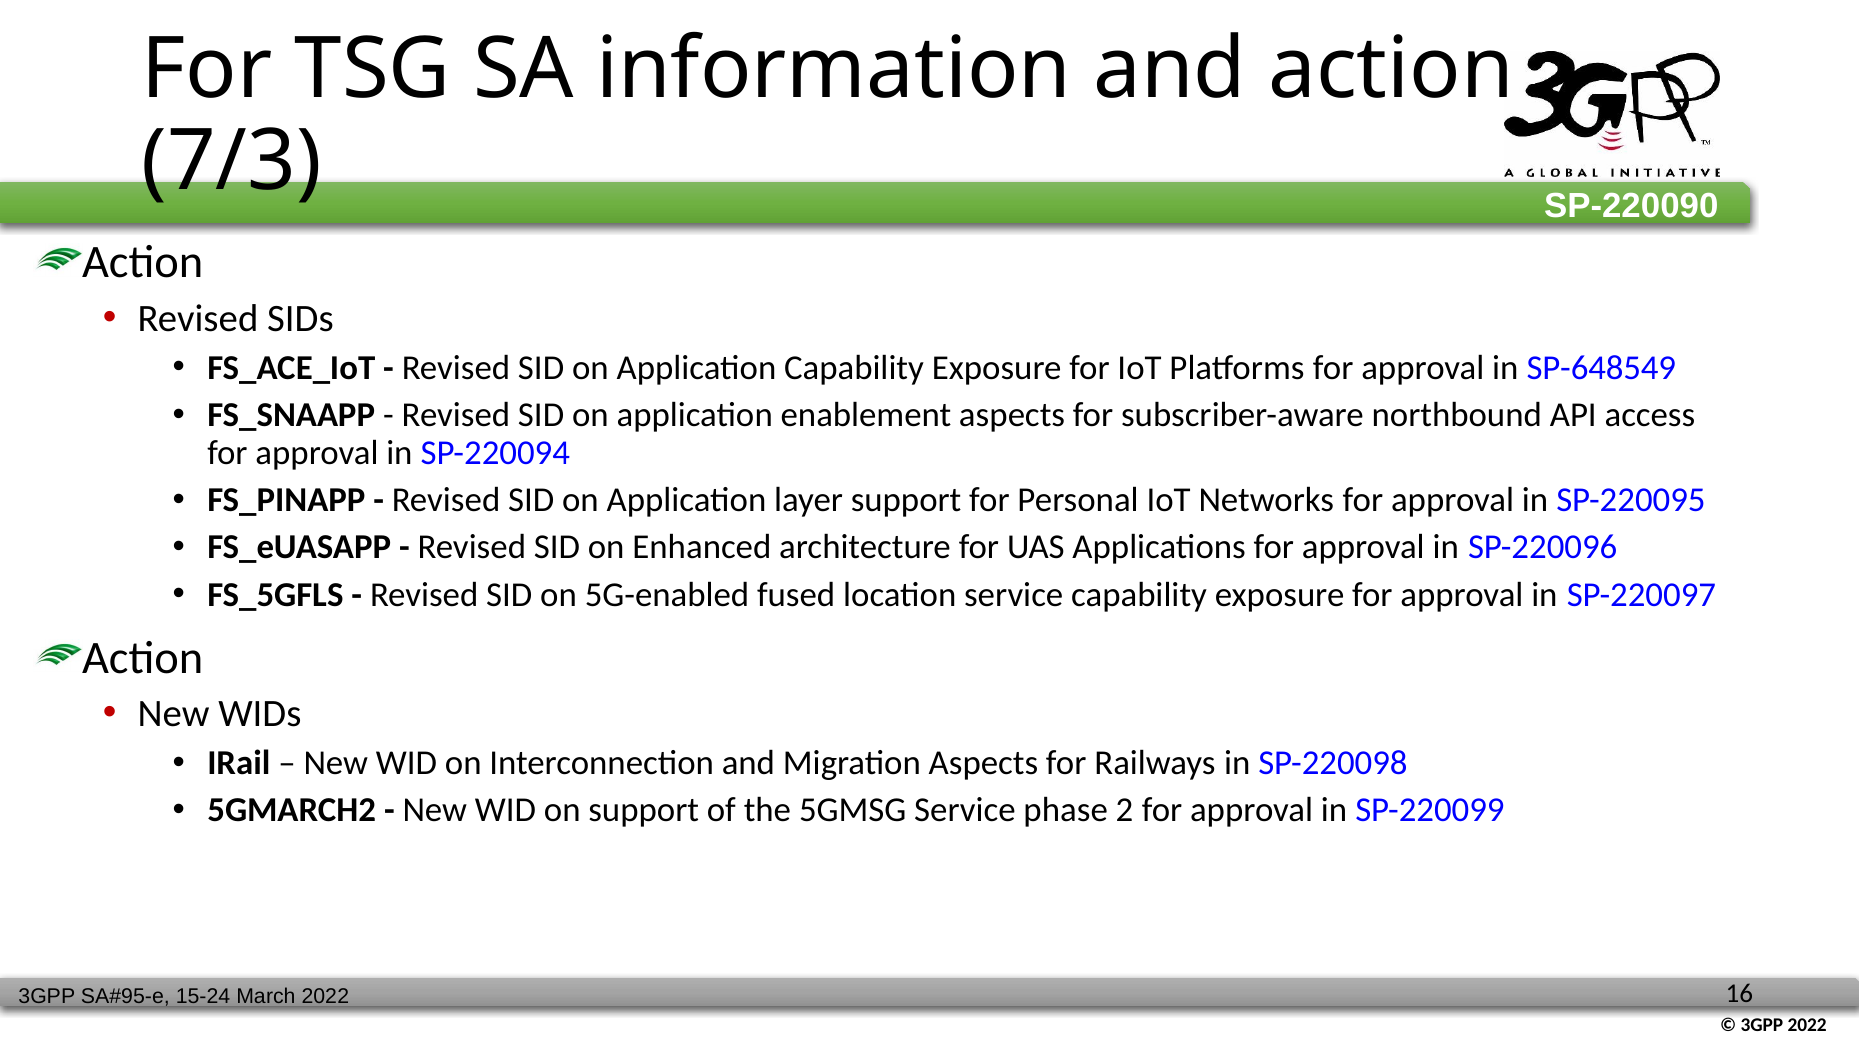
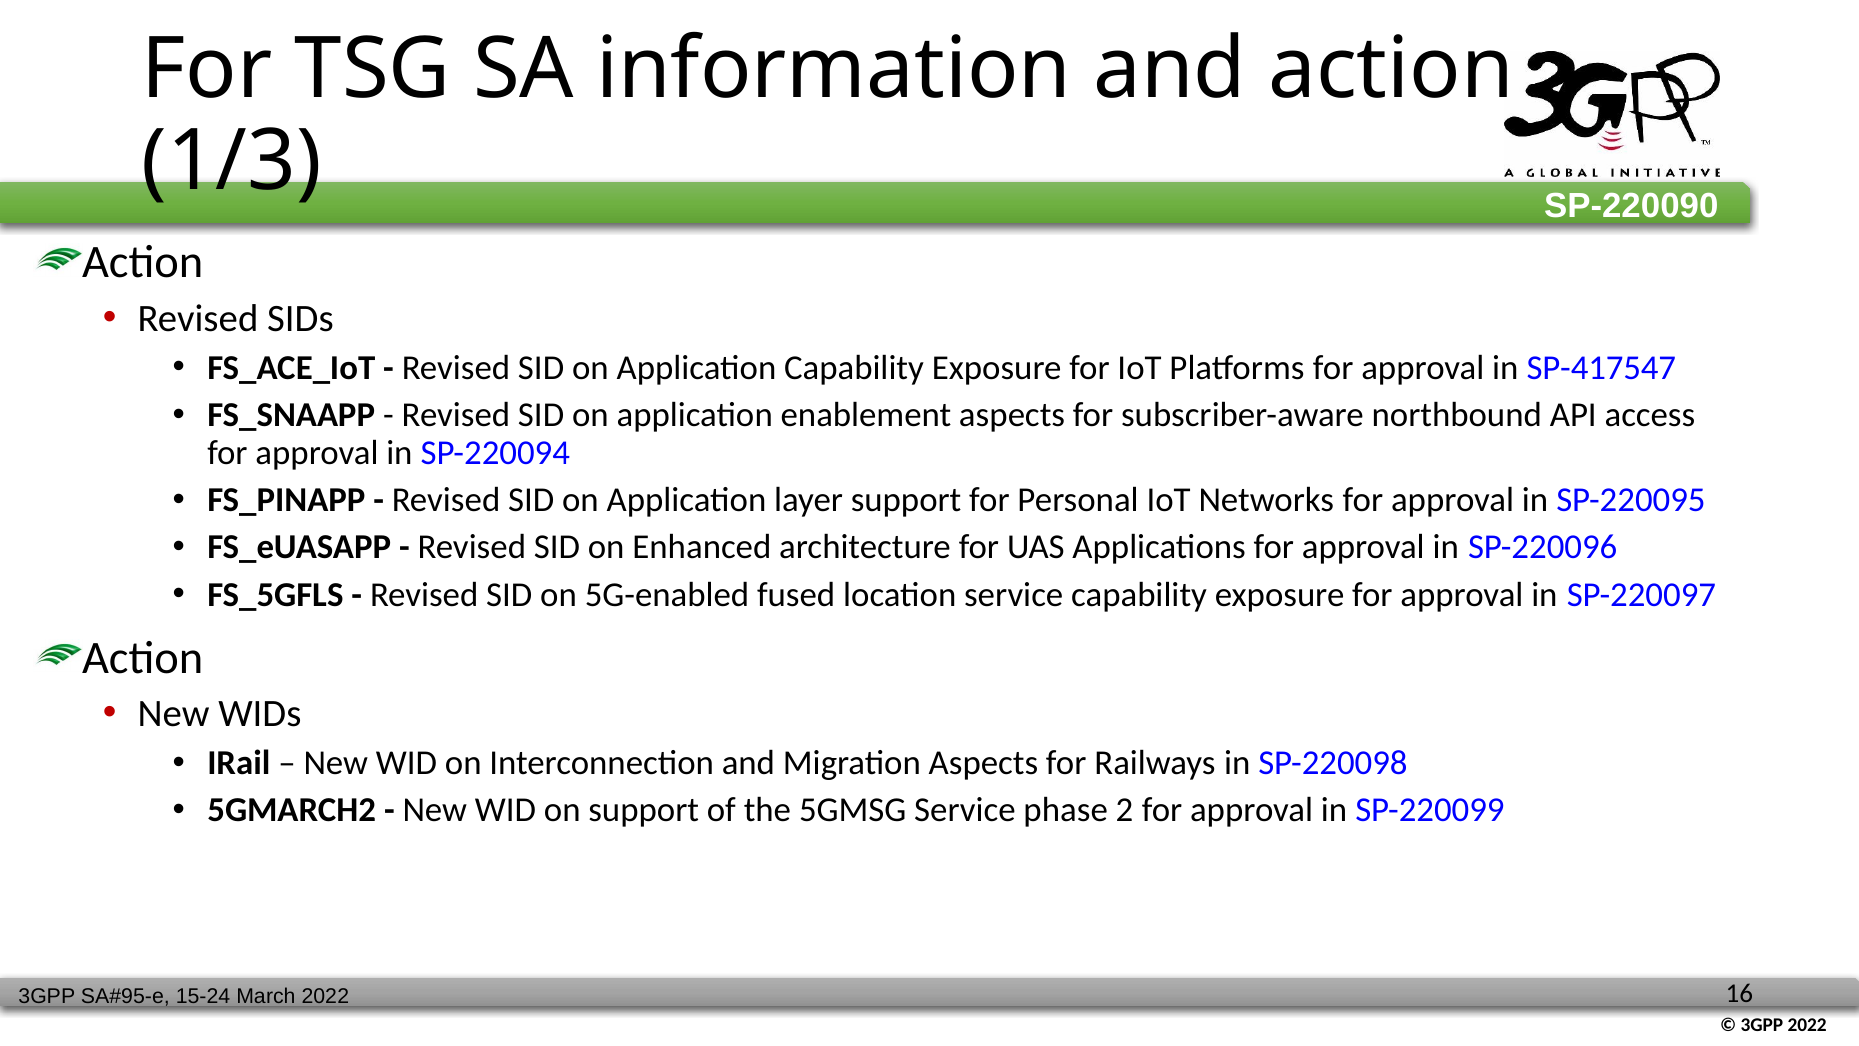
7/3: 7/3 -> 1/3
SP-648549: SP-648549 -> SP-417547
